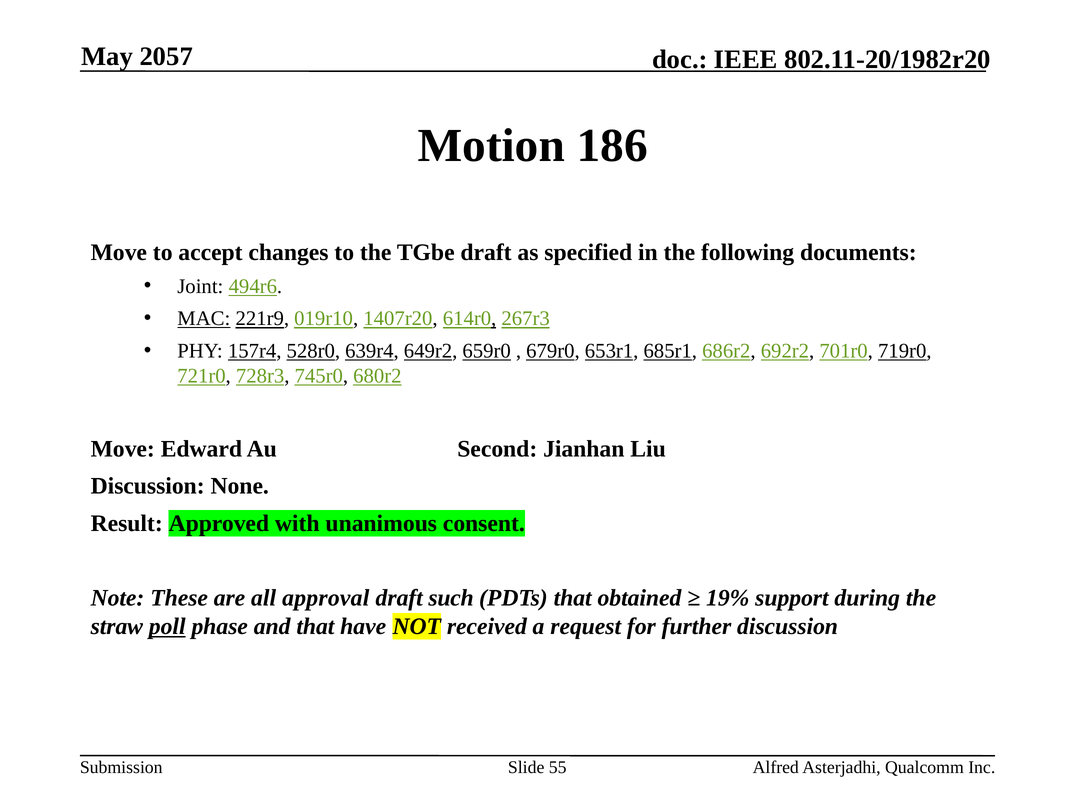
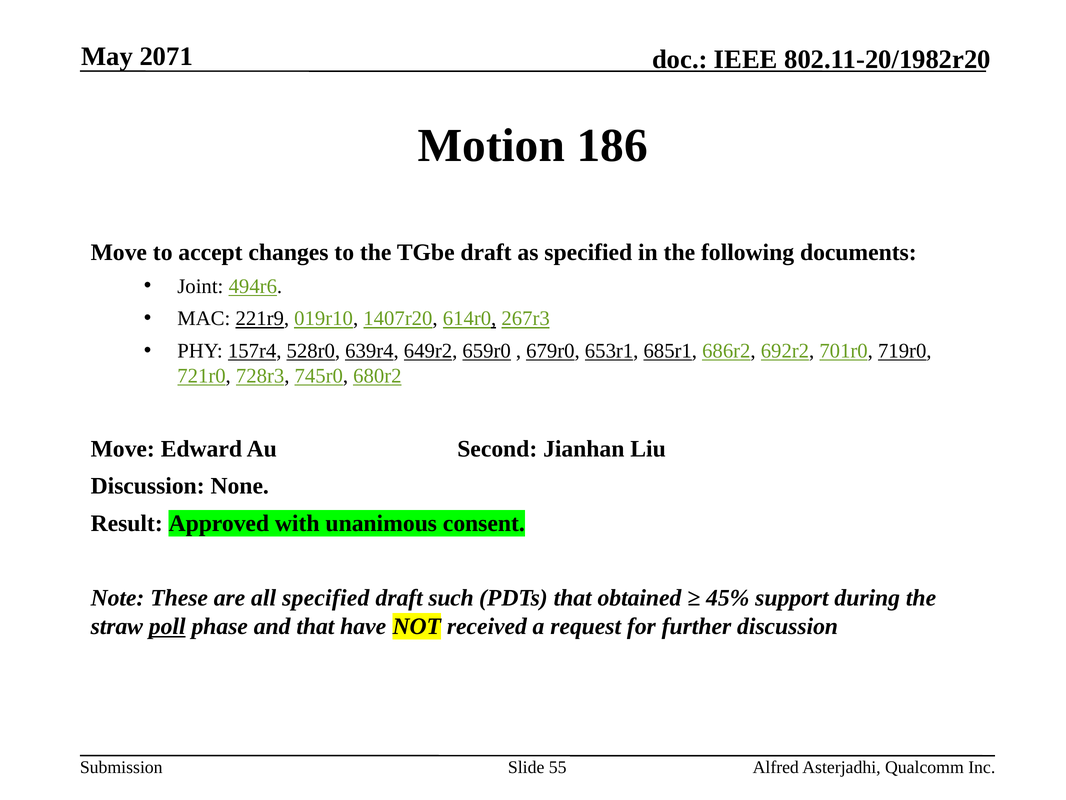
2057: 2057 -> 2071
MAC underline: present -> none
all approval: approval -> specified
19%: 19% -> 45%
